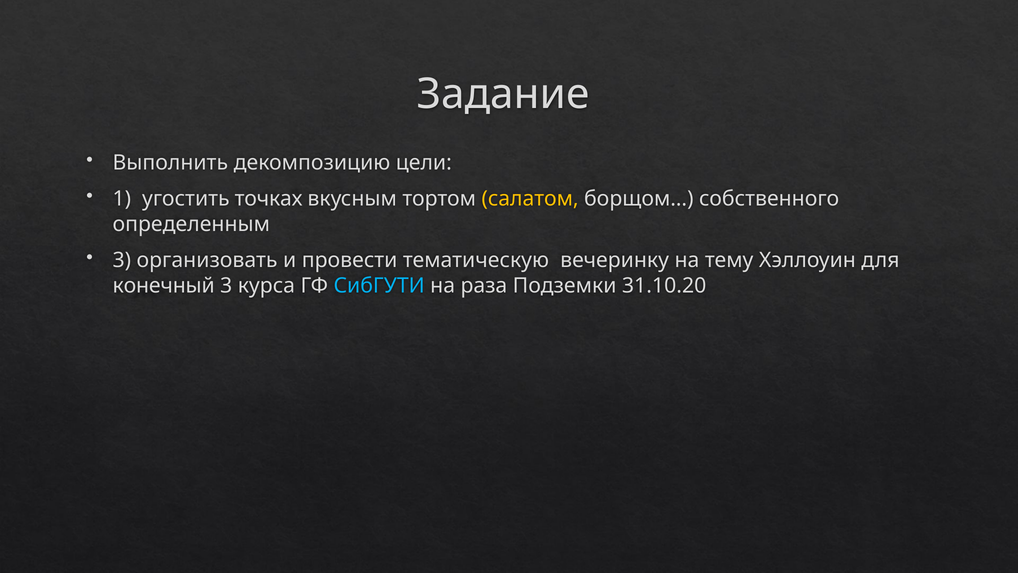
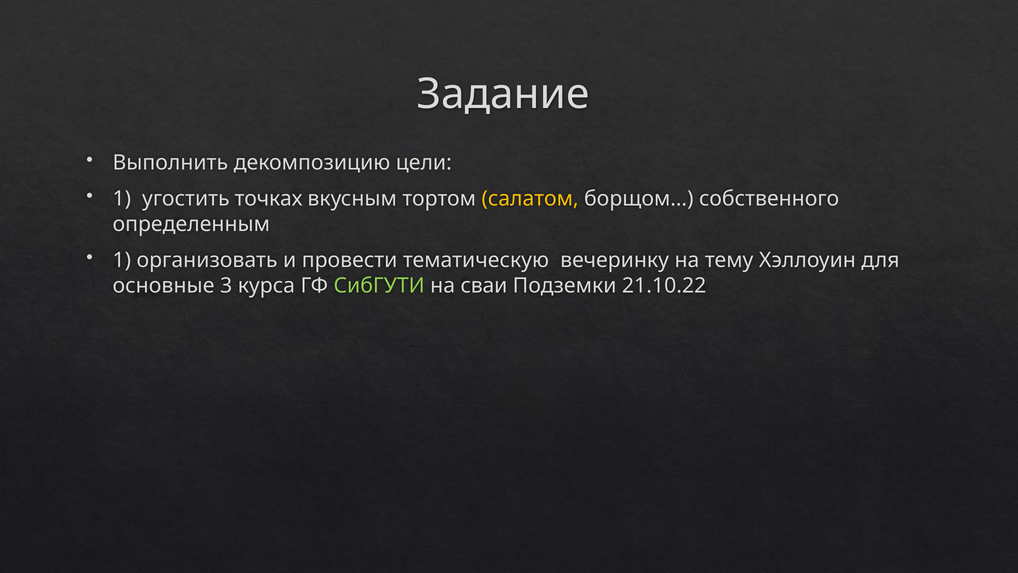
3 at (122, 260): 3 -> 1
конечный: конечный -> основные
СибГУТИ colour: light blue -> light green
раза: раза -> сваи
31.10.20: 31.10.20 -> 21.10.22
